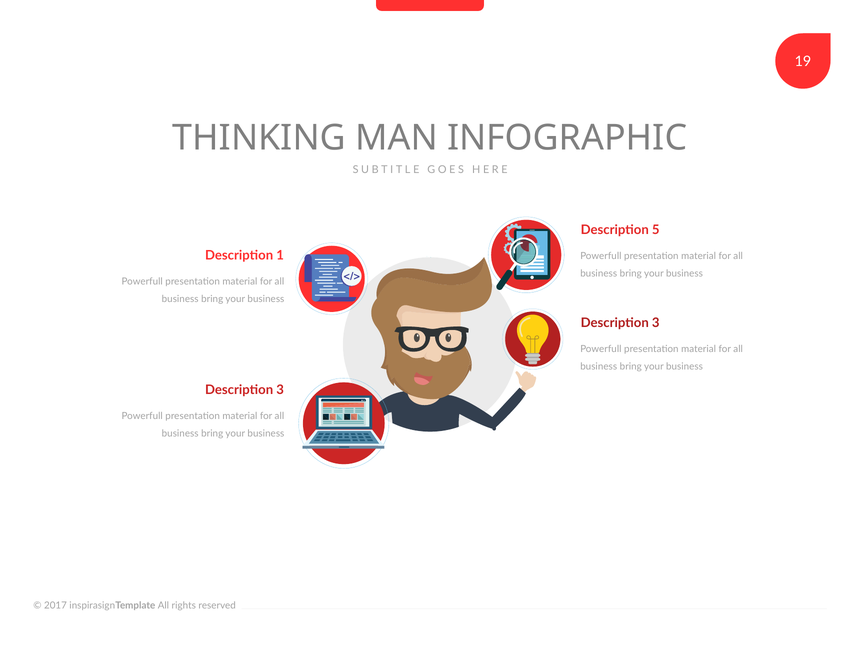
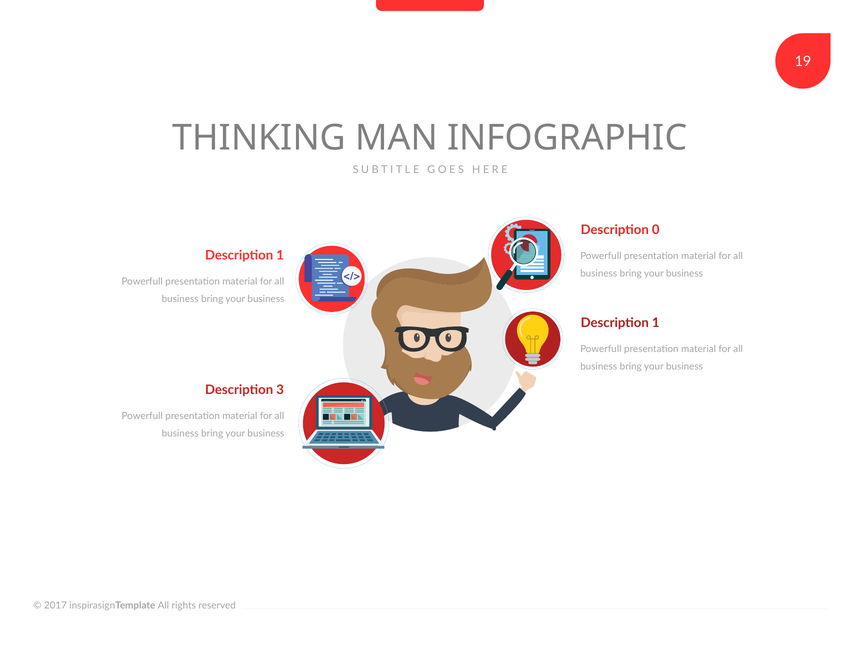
5: 5 -> 0
3 at (656, 323): 3 -> 1
